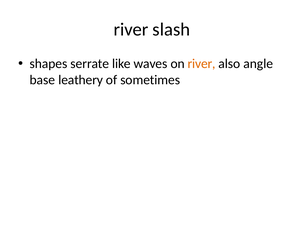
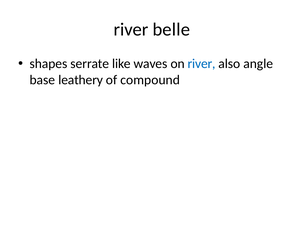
slash: slash -> belle
river at (202, 64) colour: orange -> blue
sometimes: sometimes -> compound
